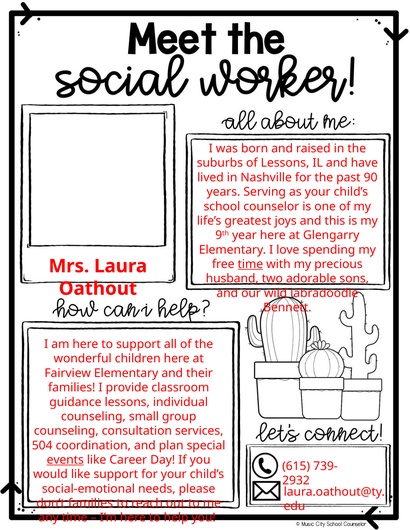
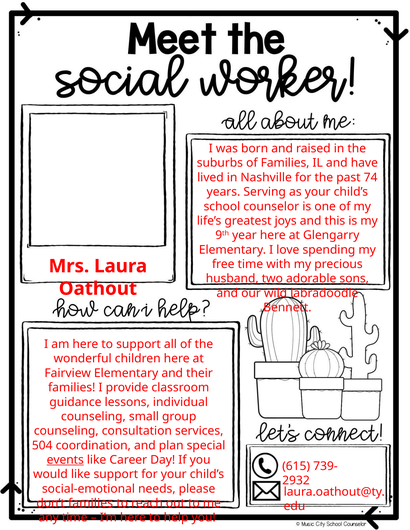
of Lessons: Lessons -> Families
90: 90 -> 74
time at (250, 264) underline: present -> none
